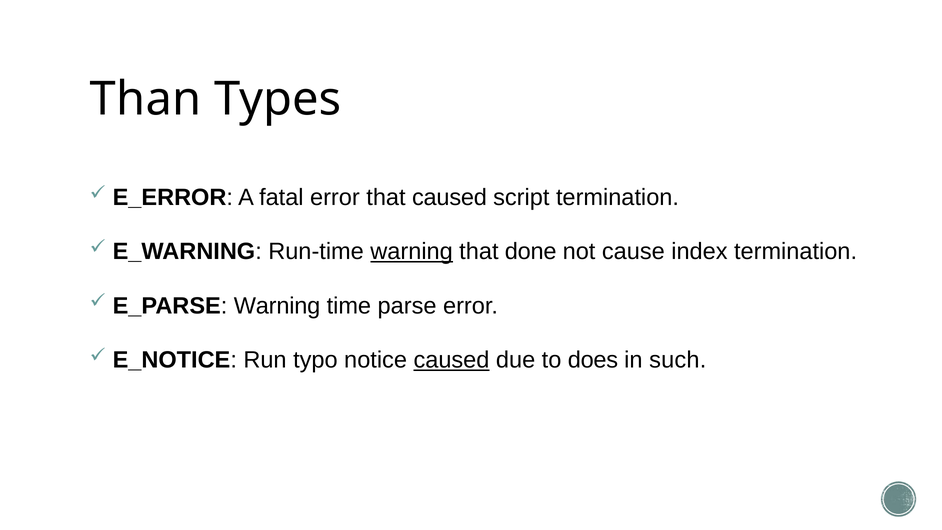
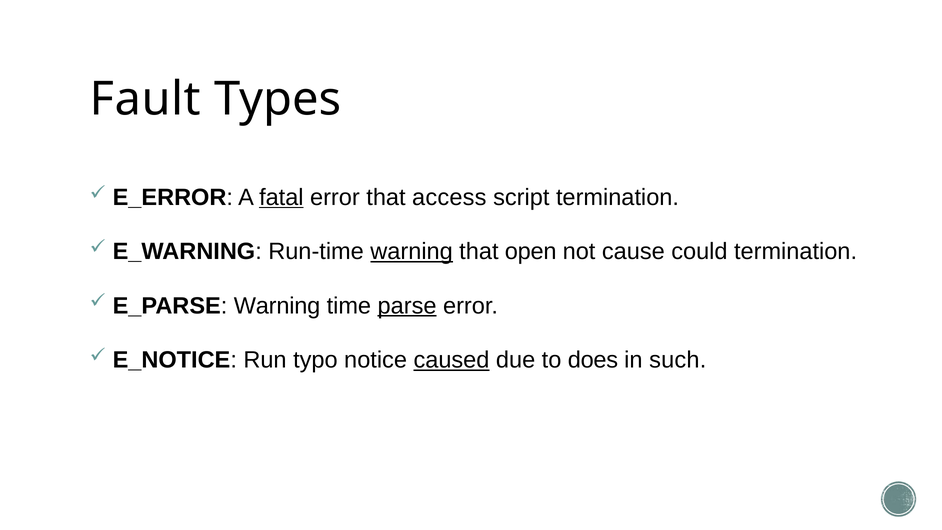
Than: Than -> Fault
fatal underline: none -> present
that caused: caused -> access
done: done -> open
index: index -> could
parse underline: none -> present
